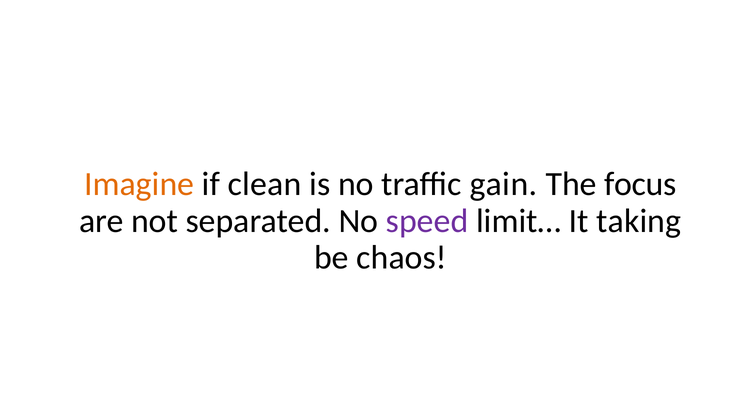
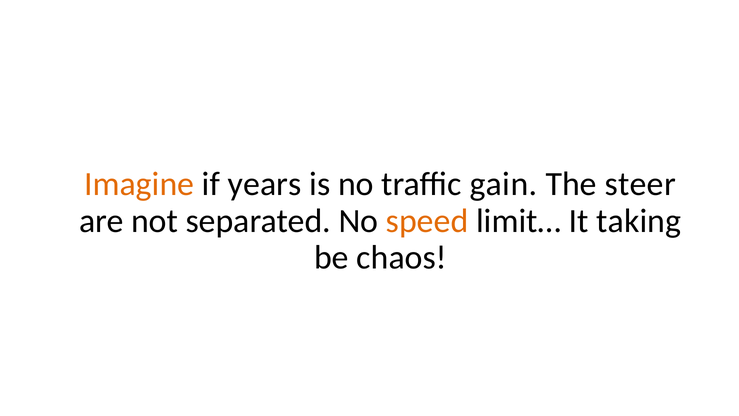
clean: clean -> years
focus: focus -> steer
speed colour: purple -> orange
